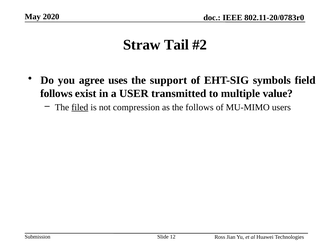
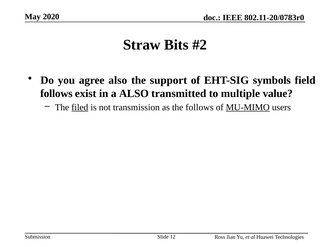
Tail: Tail -> Bits
agree uses: uses -> also
a USER: USER -> ALSO
compression: compression -> transmission
MU-MIMO underline: none -> present
